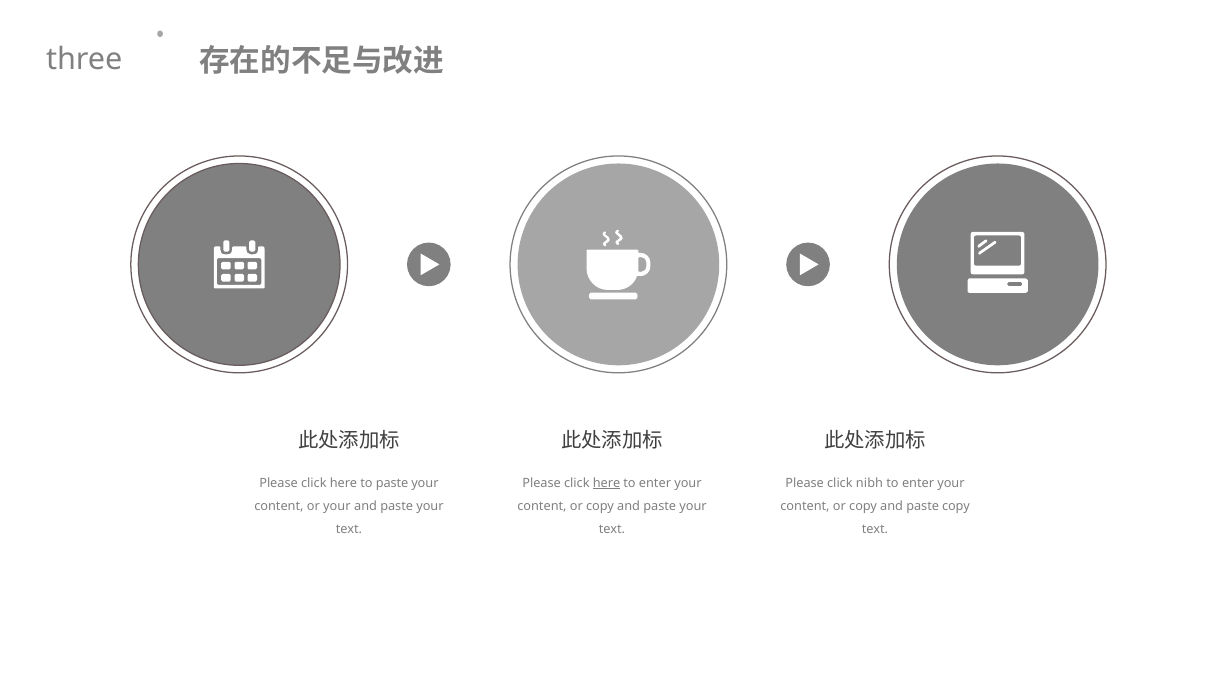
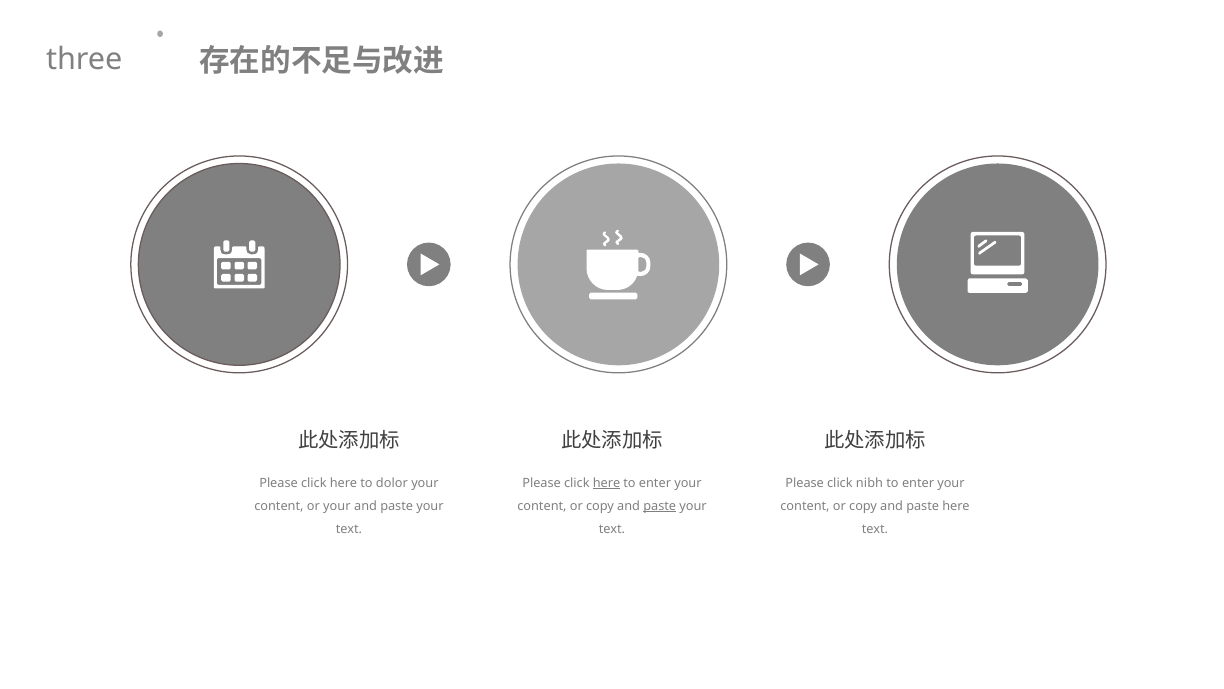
to paste: paste -> dolor
paste at (660, 505) underline: none -> present
paste copy: copy -> here
